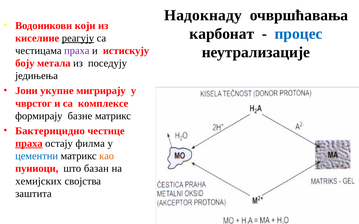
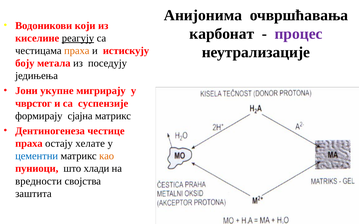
Надокнаду: Надокнаду -> Анијонима
процес colour: blue -> purple
праха at (77, 51) colour: purple -> orange
комплексе: комплексе -> суспензије
базне: базне -> сјајна
Бактерицидно: Бактерицидно -> Дентиногенеза
праха at (29, 144) underline: present -> none
филма: филма -> хелате
базан: базан -> хлади
хемијских: хемијских -> вредности
